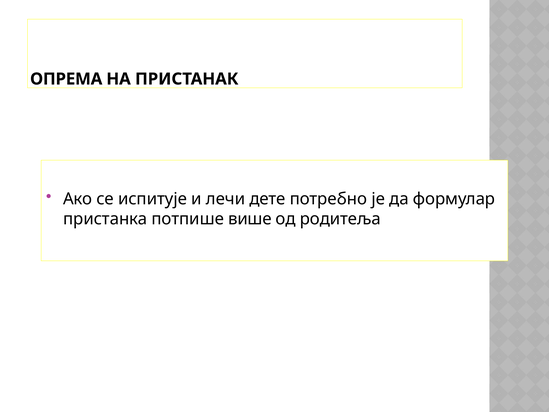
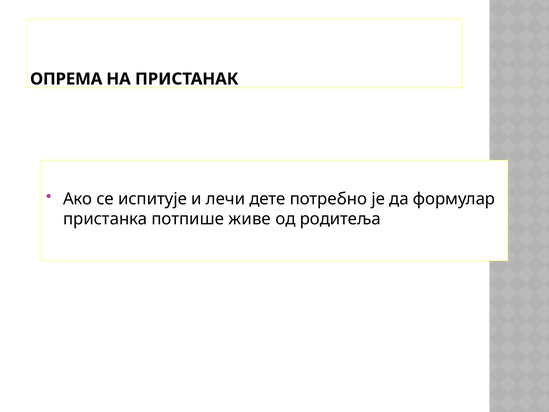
више: више -> живе
